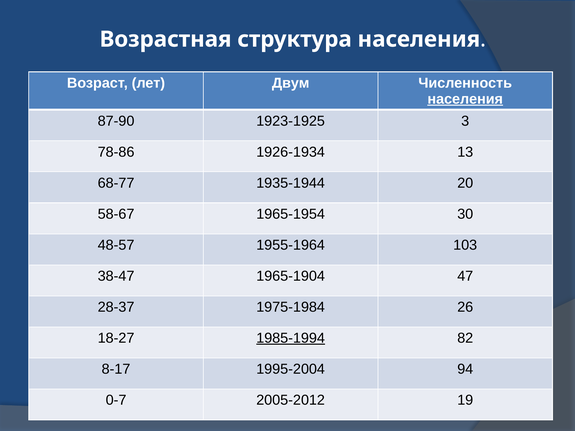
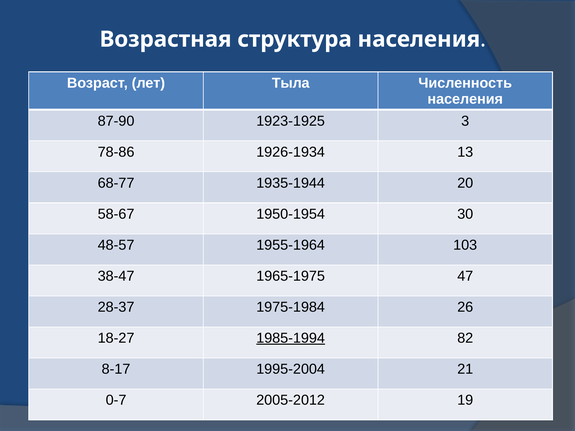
Двум: Двум -> Тыла
населения at (465, 99) underline: present -> none
1965-1954: 1965-1954 -> 1950-1954
1965-1904: 1965-1904 -> 1965-1975
94: 94 -> 21
